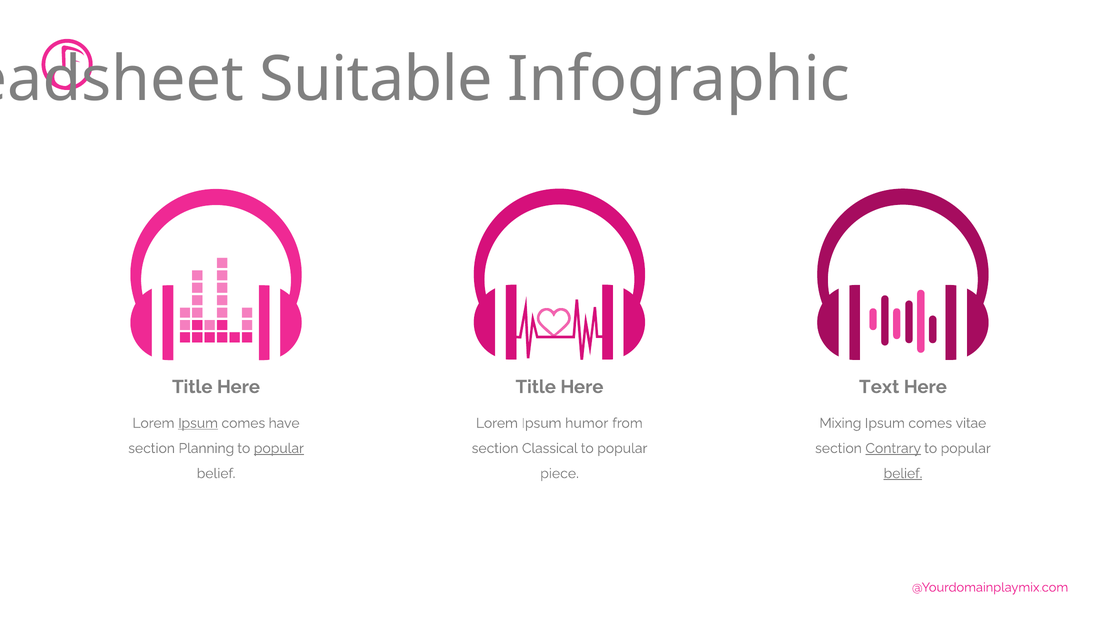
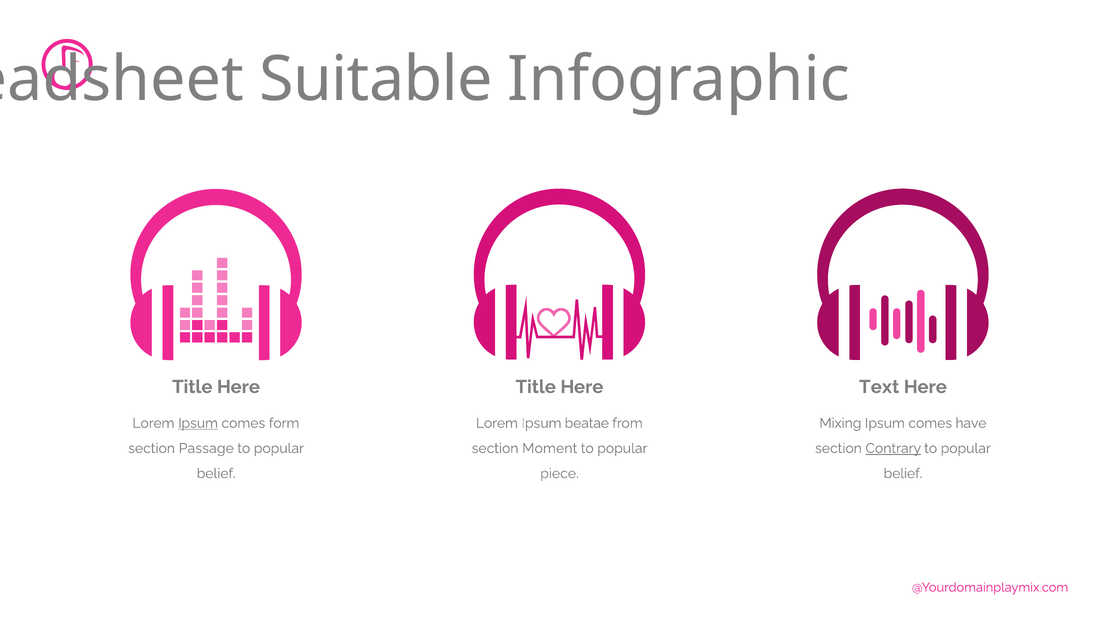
have: have -> form
humor: humor -> beatae
vitae: vitae -> have
Planning: Planning -> Passage
popular at (279, 449) underline: present -> none
Classical: Classical -> Moment
belief at (903, 474) underline: present -> none
